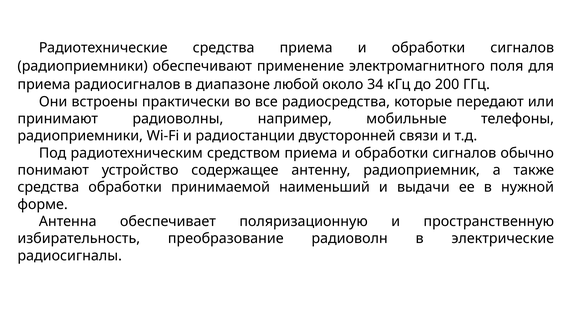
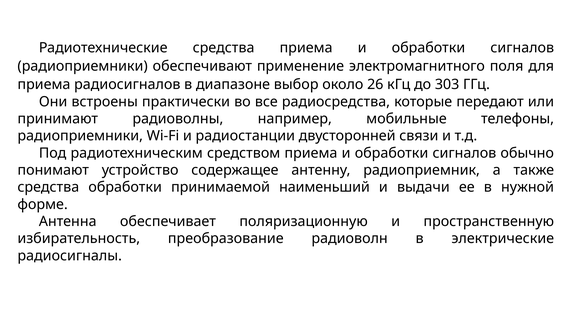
любой: любой -> выбор
34: 34 -> 26
200: 200 -> 303
